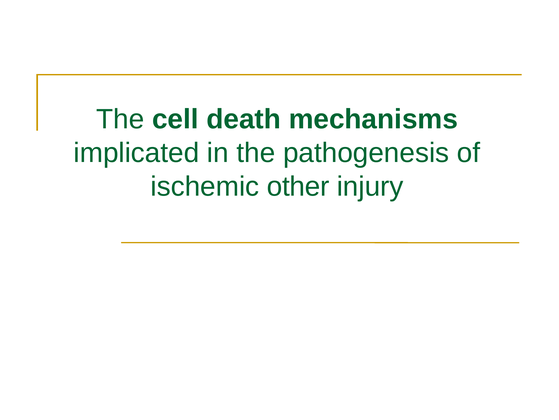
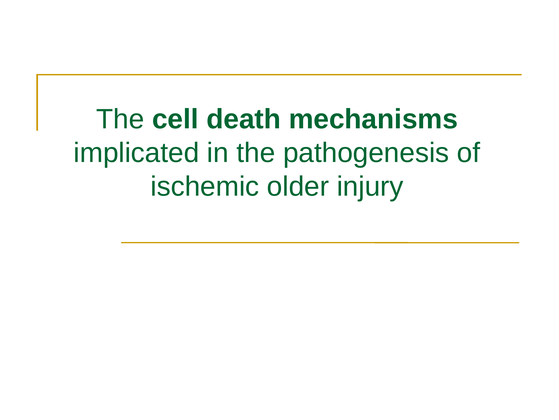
other: other -> older
